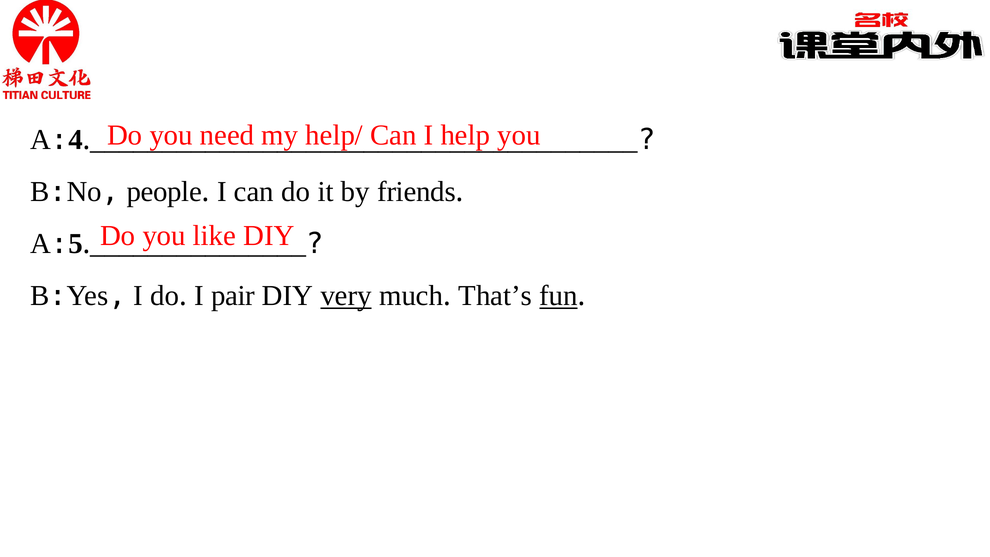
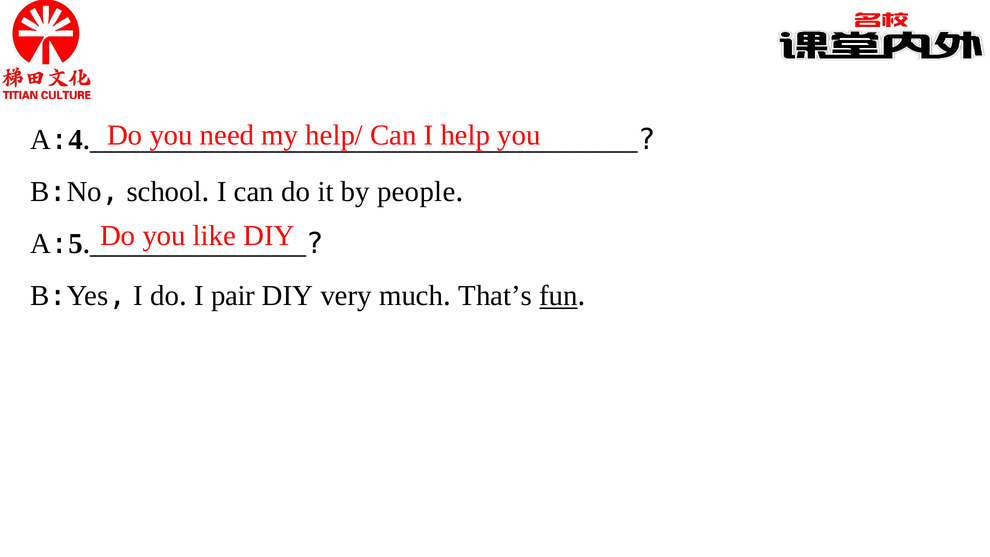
people: people -> school
friends: friends -> people
very underline: present -> none
